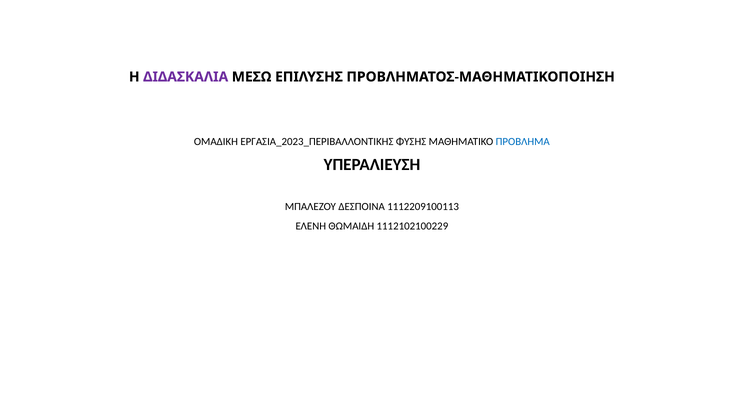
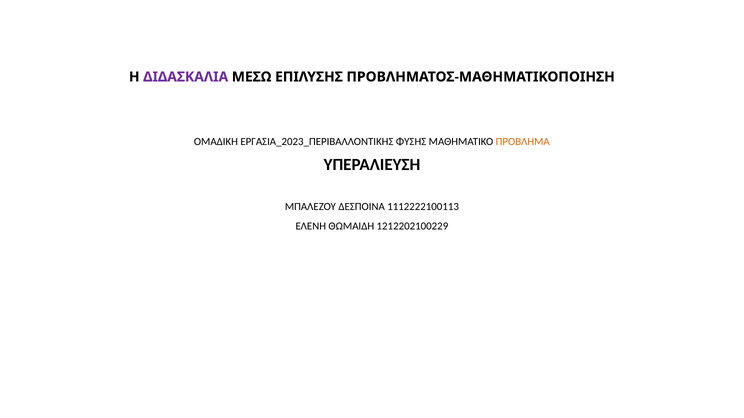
ΠΡΟΒΛΗΜΑ colour: blue -> orange
1112209100113: 1112209100113 -> 1112222100113
1112102100229: 1112102100229 -> 1212202100229
